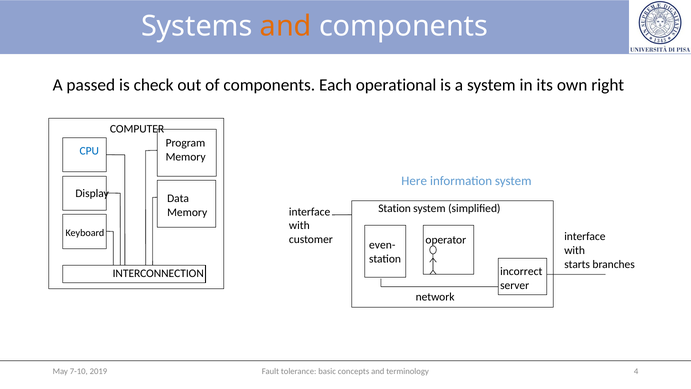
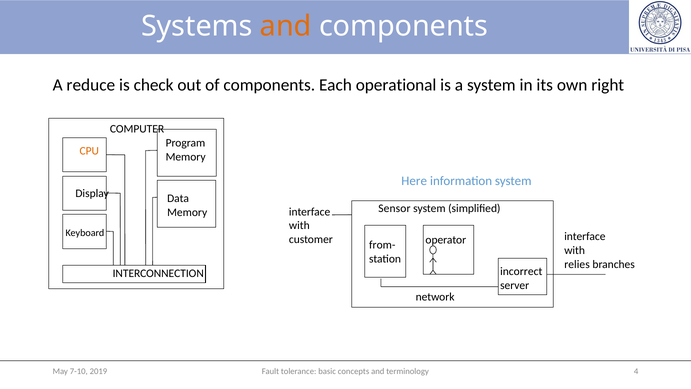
passed: passed -> reduce
CPU colour: blue -> orange
Station at (395, 208): Station -> Sensor
even-: even- -> from-
starts: starts -> relies
